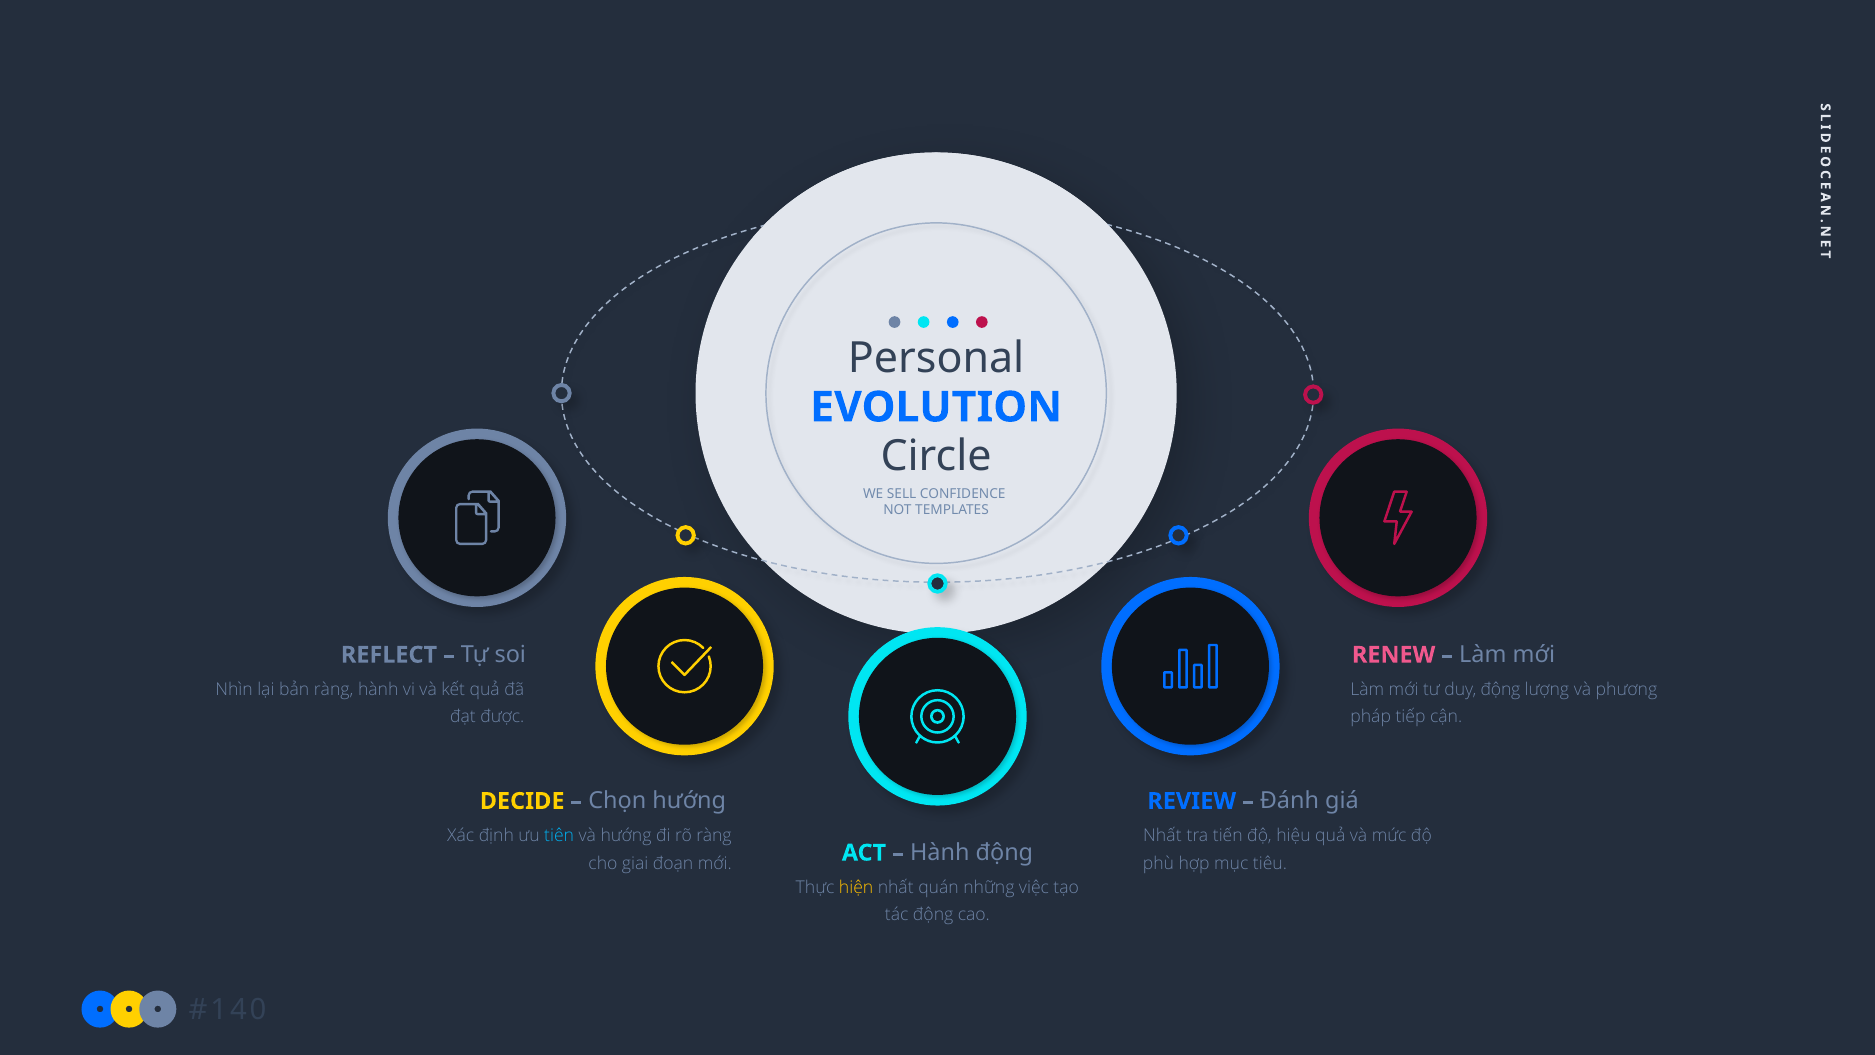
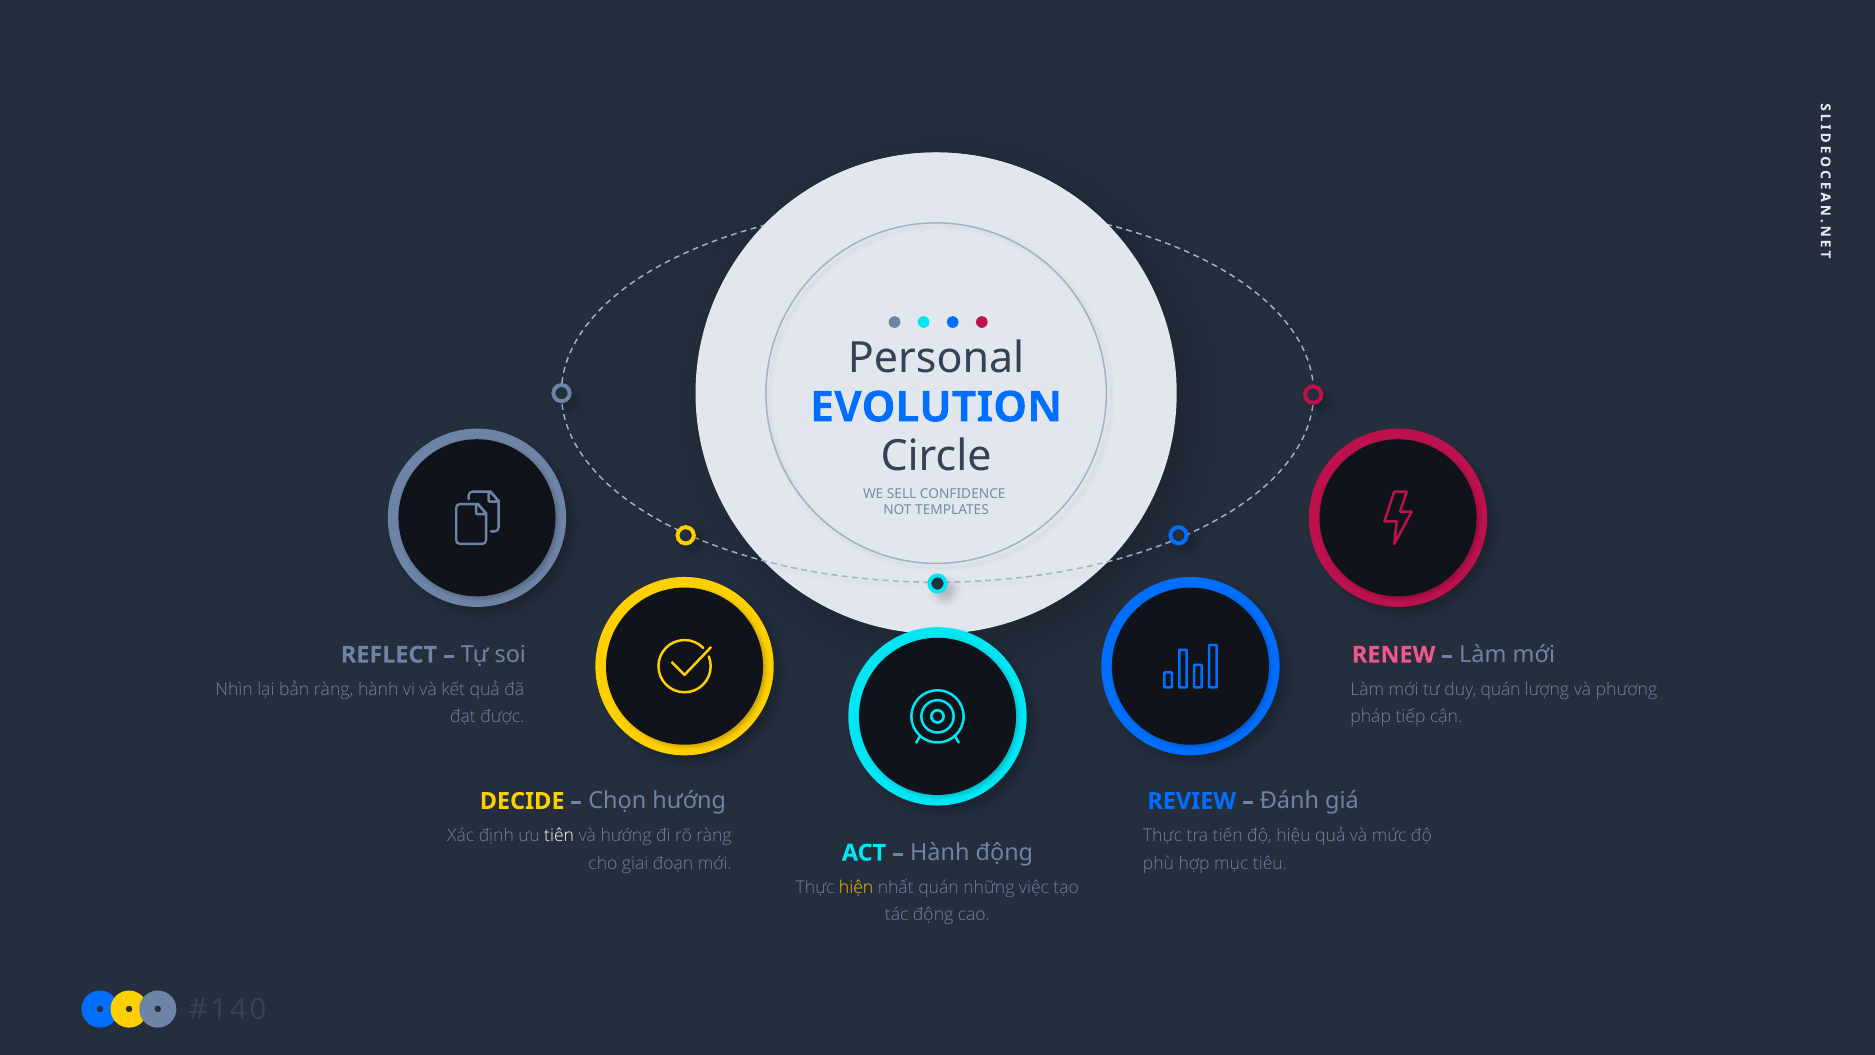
duy động: động -> quán
tiên colour: light blue -> white
Nhất at (1162, 836): Nhất -> Thực
